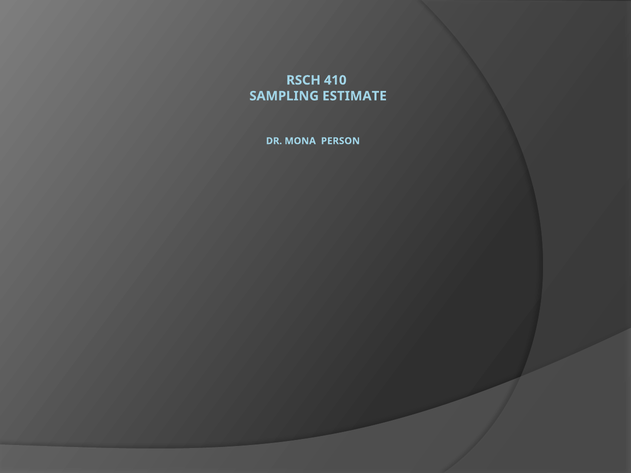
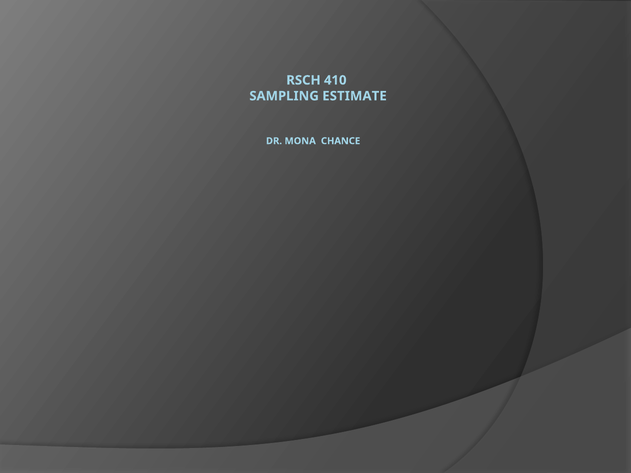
PERSON: PERSON -> CHANCE
